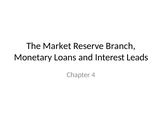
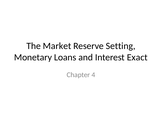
Branch: Branch -> Setting
Leads: Leads -> Exact
